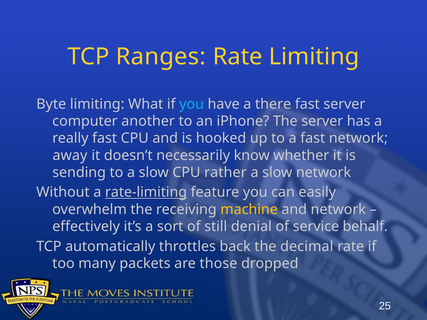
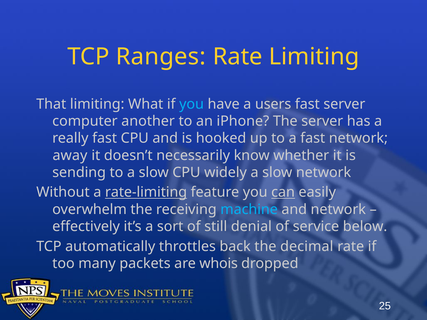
Byte: Byte -> That
there: there -> users
rather: rather -> widely
can underline: none -> present
machine colour: yellow -> light blue
behalf: behalf -> below
those: those -> whois
